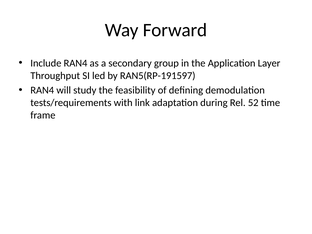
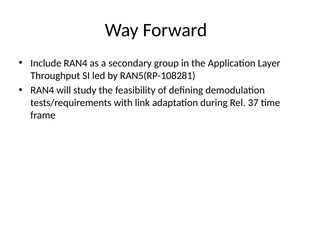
RAN5(RP-191597: RAN5(RP-191597 -> RAN5(RP-108281
52: 52 -> 37
